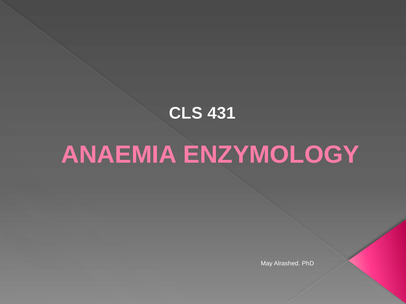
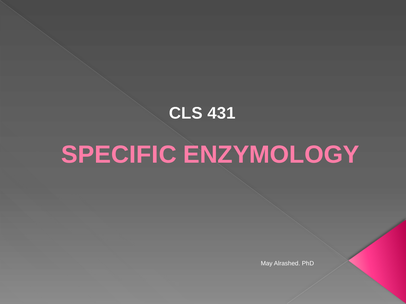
ANAEMIA: ANAEMIA -> SPECIFIC
